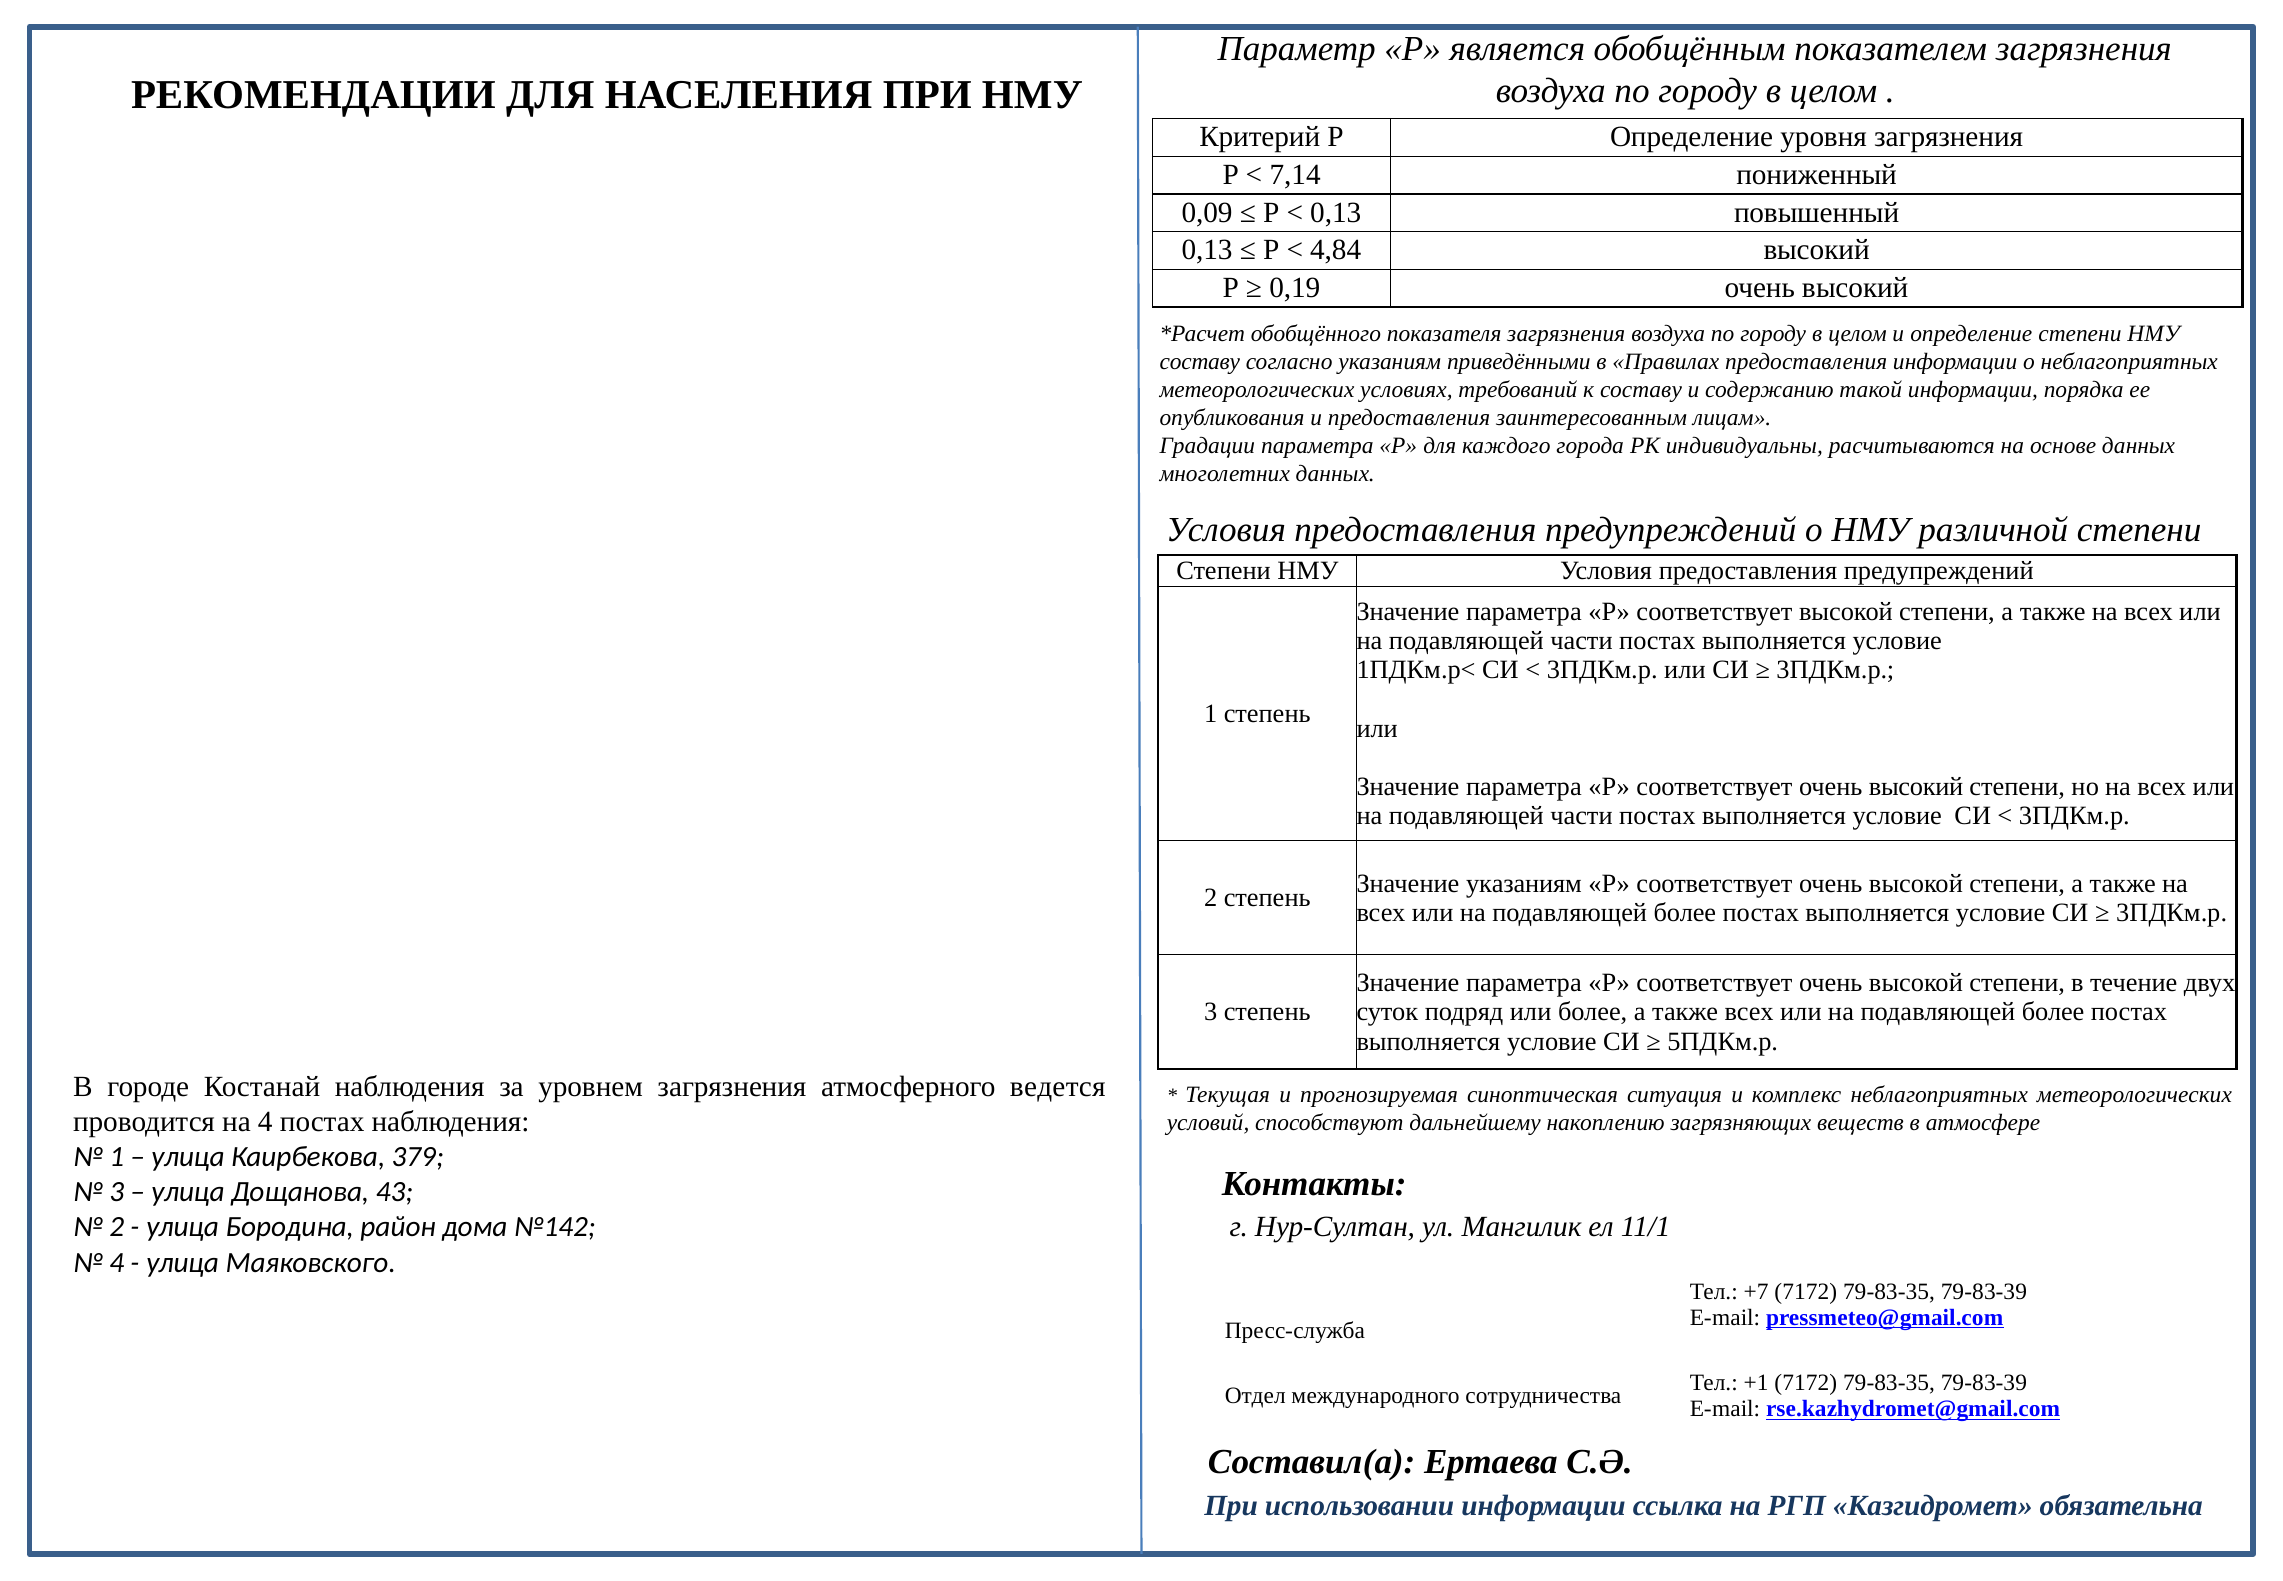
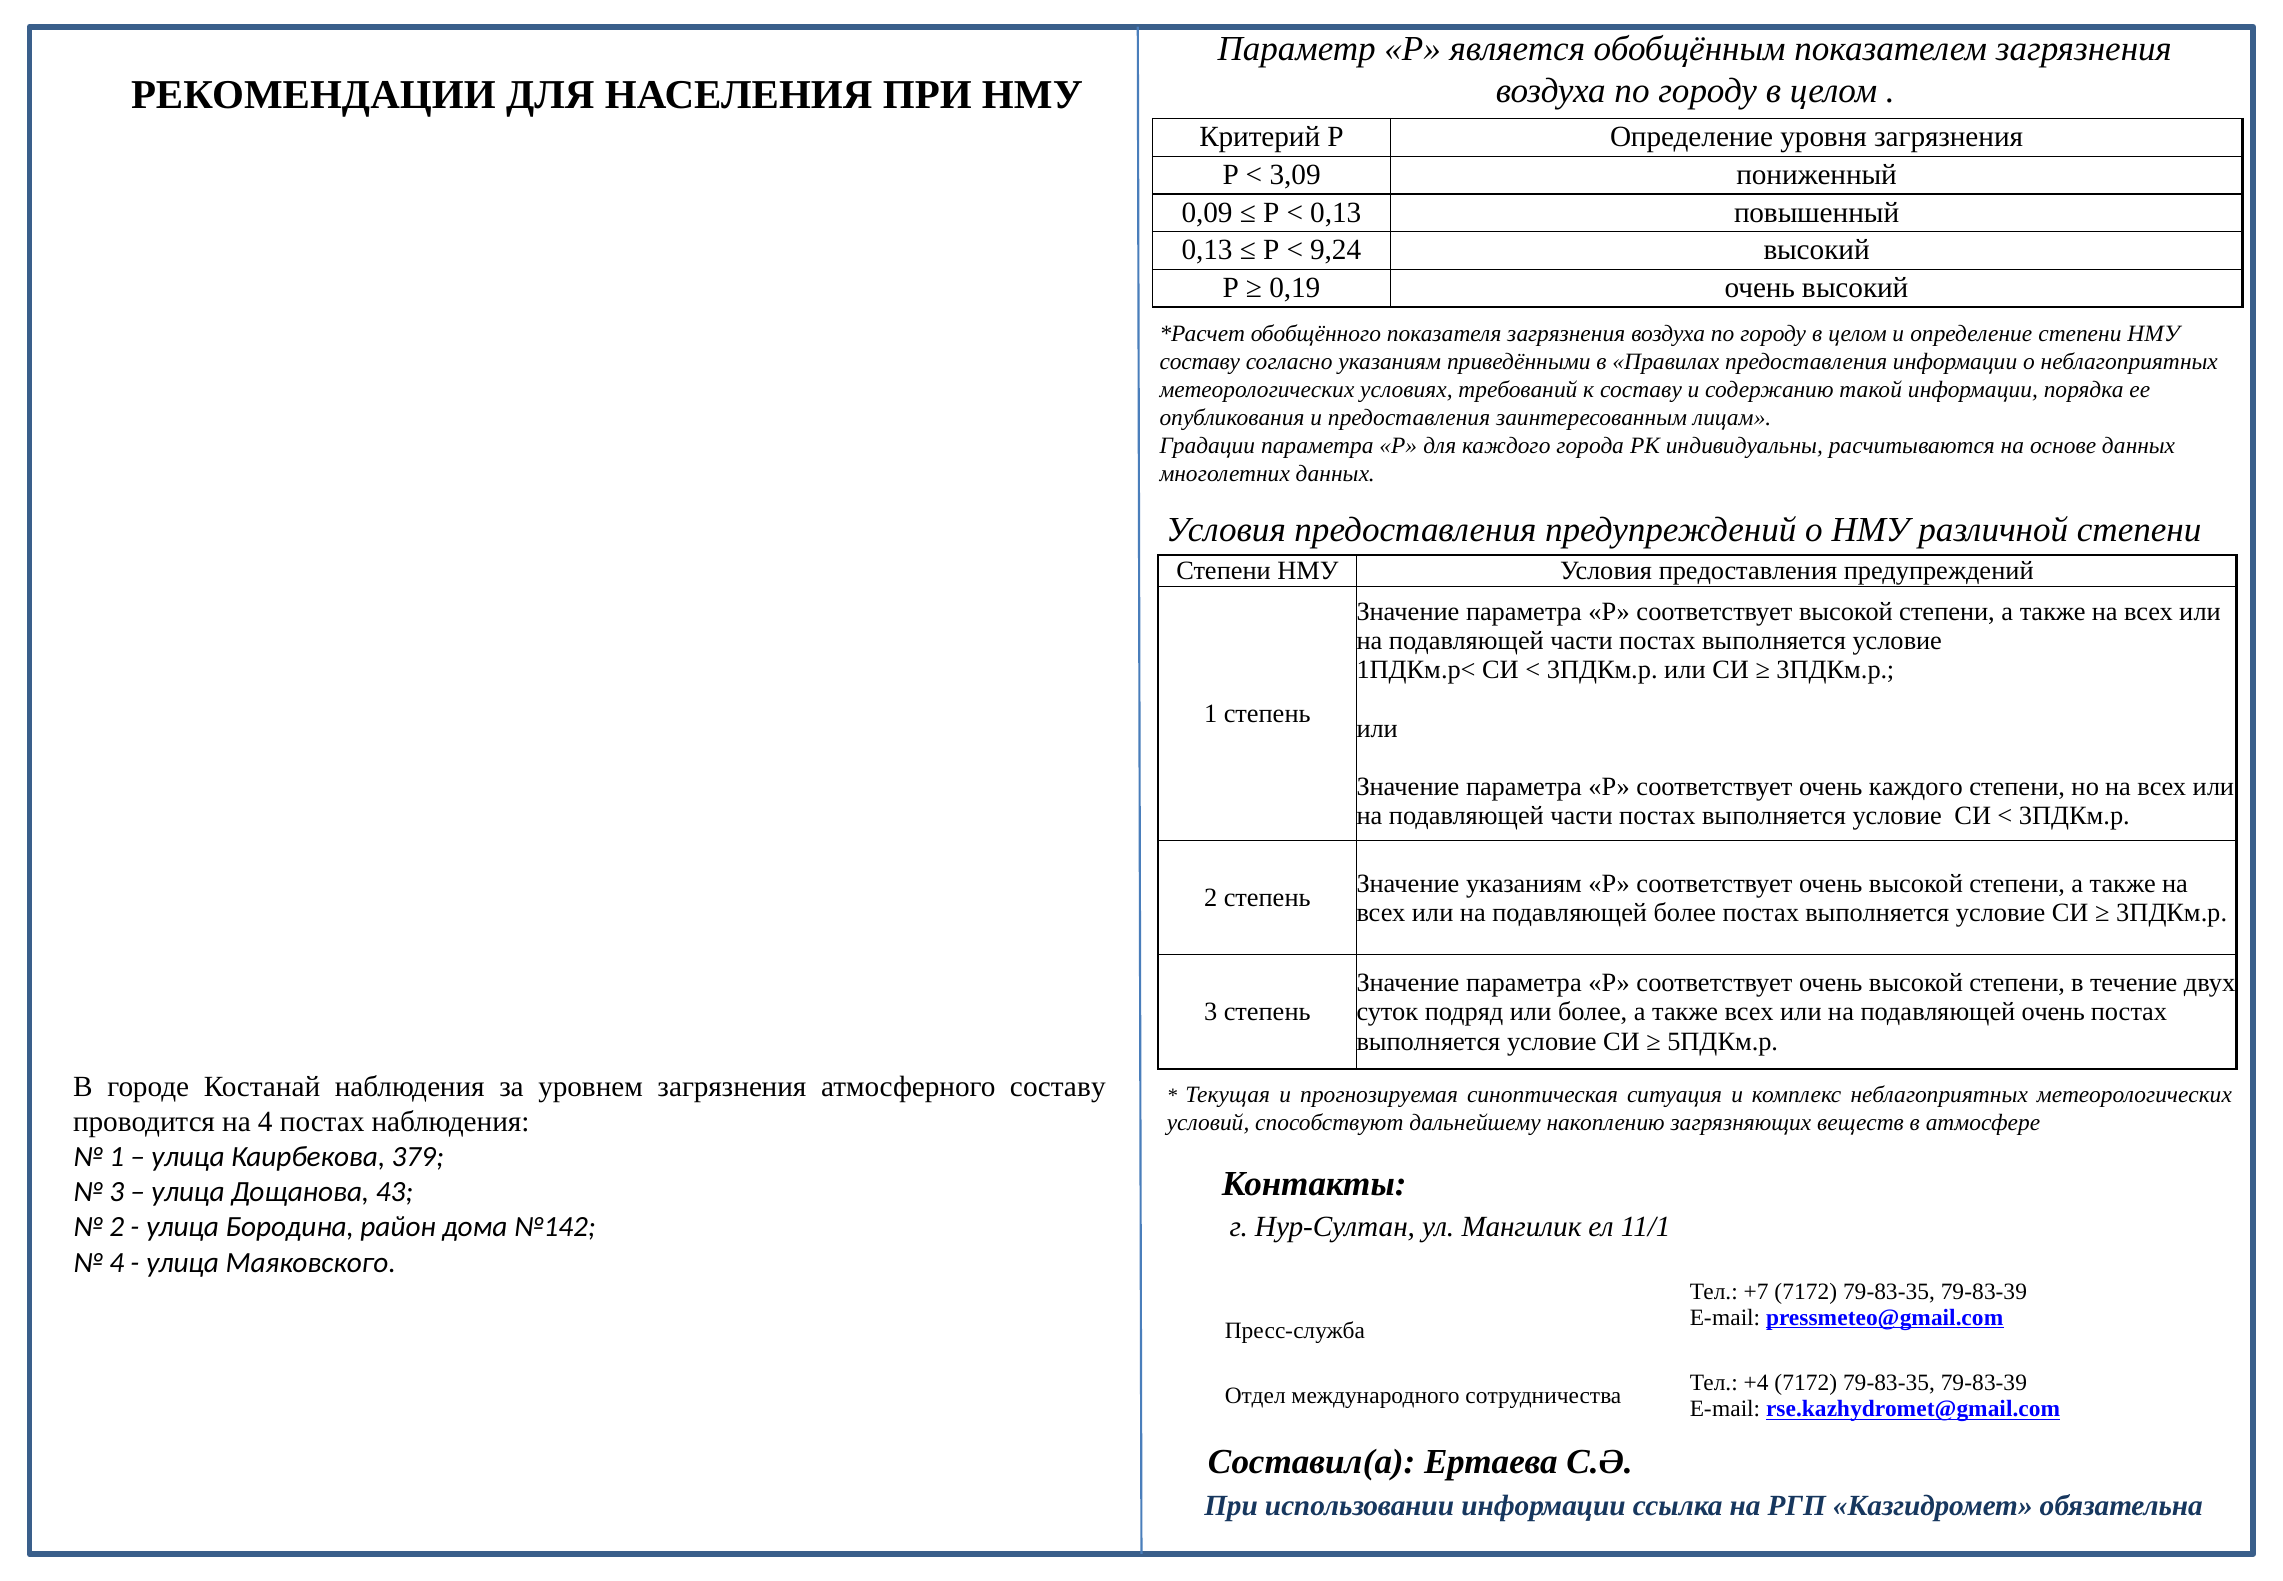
7,14: 7,14 -> 3,09
4,84: 4,84 -> 9,24
соответствует очень высокий: высокий -> каждого
более at (2053, 1012): более -> очень
атмосферного ведется: ведется -> составу
+1: +1 -> +4
